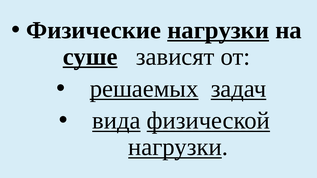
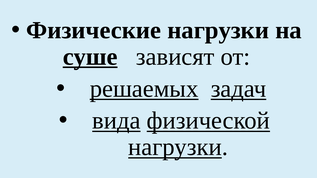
нагрузки at (218, 30) underline: present -> none
